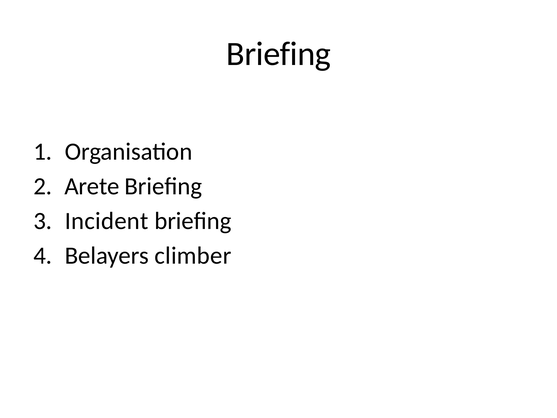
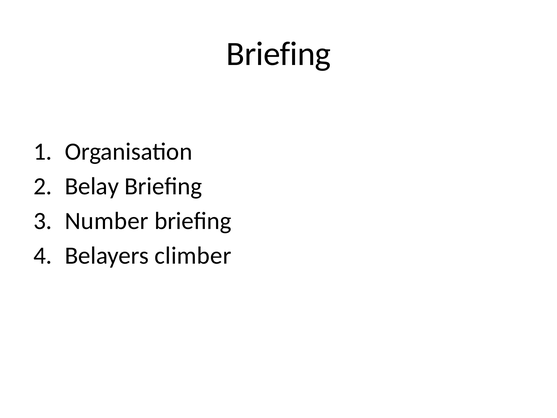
Arete: Arete -> Belay
Incident: Incident -> Number
